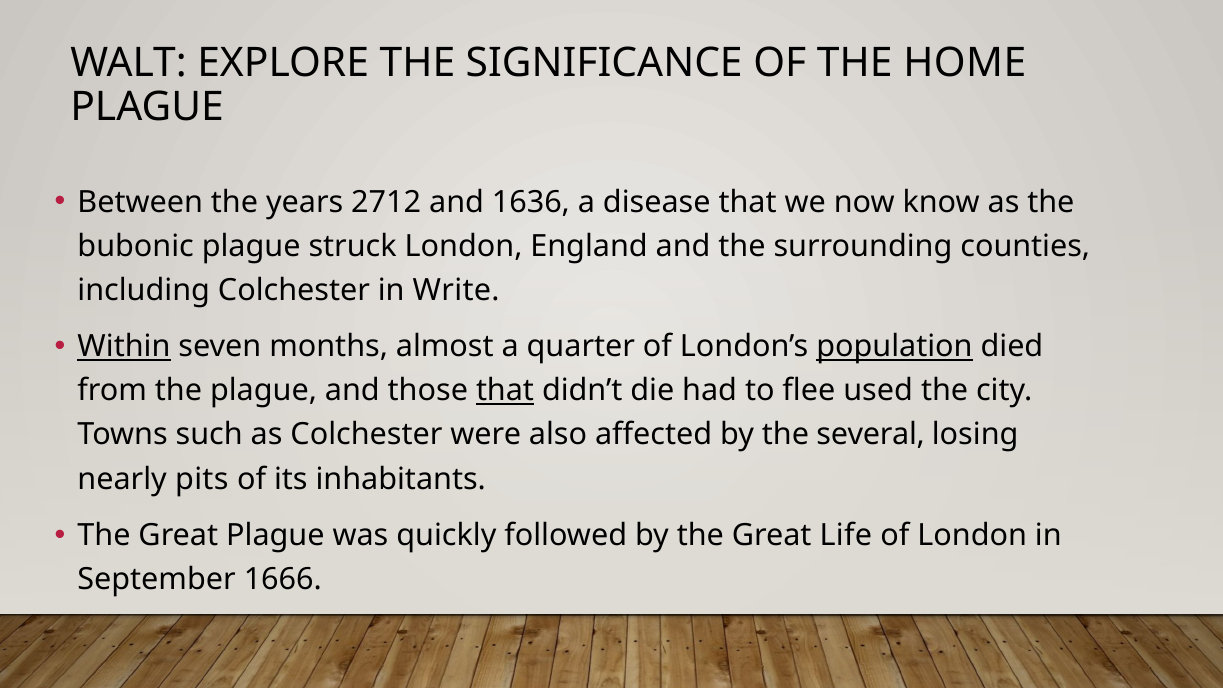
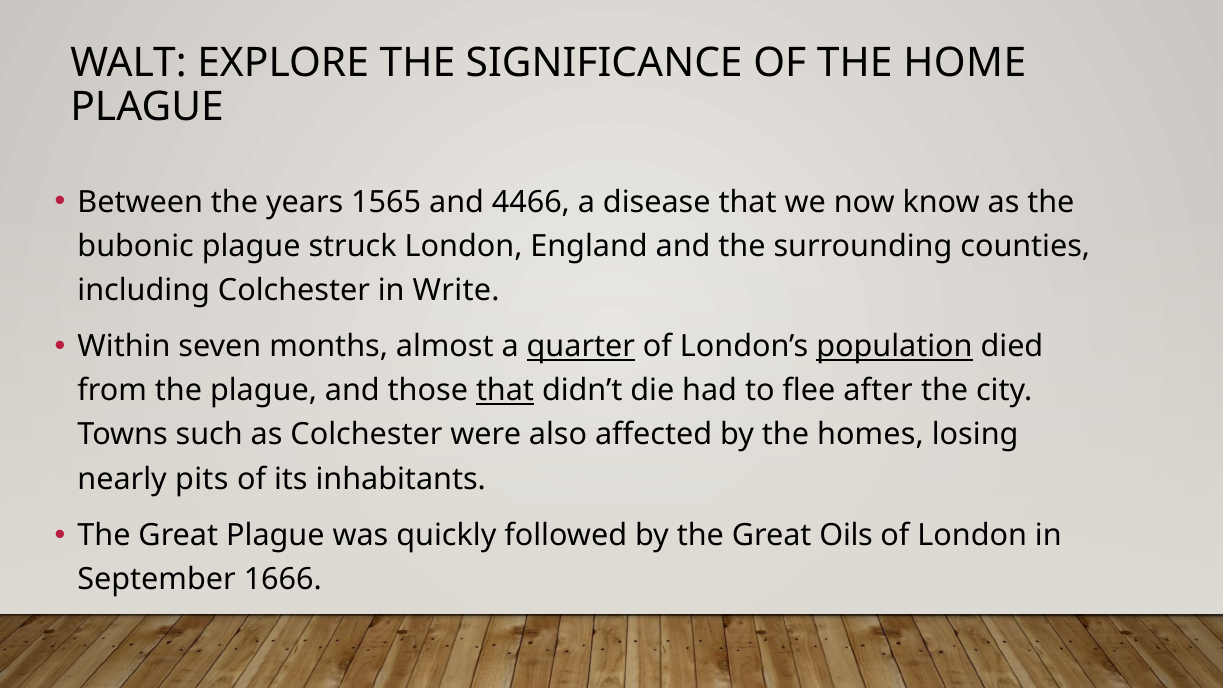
2712: 2712 -> 1565
1636: 1636 -> 4466
Within underline: present -> none
quarter underline: none -> present
used: used -> after
several: several -> homes
Life: Life -> Oils
